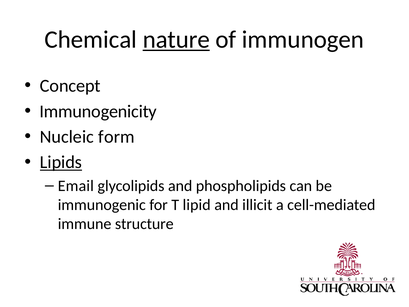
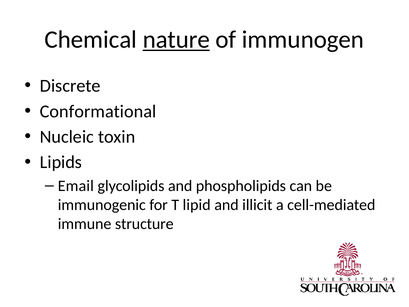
Concept: Concept -> Discrete
Immunogenicity: Immunogenicity -> Conformational
form: form -> toxin
Lipids underline: present -> none
